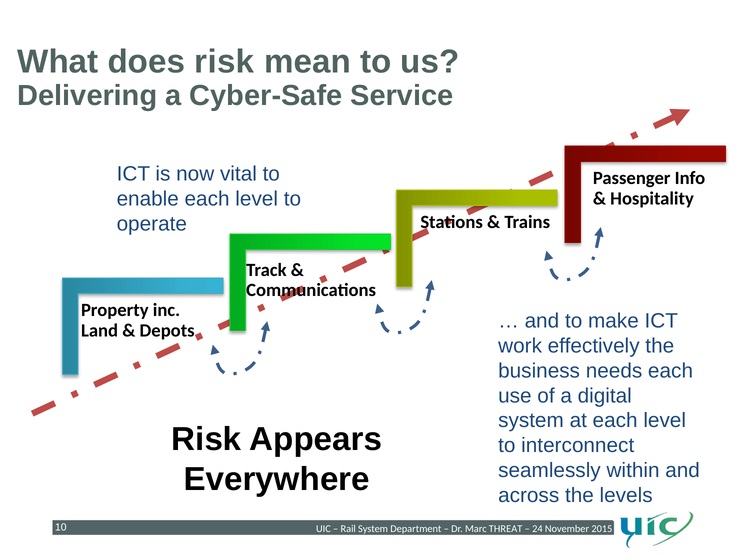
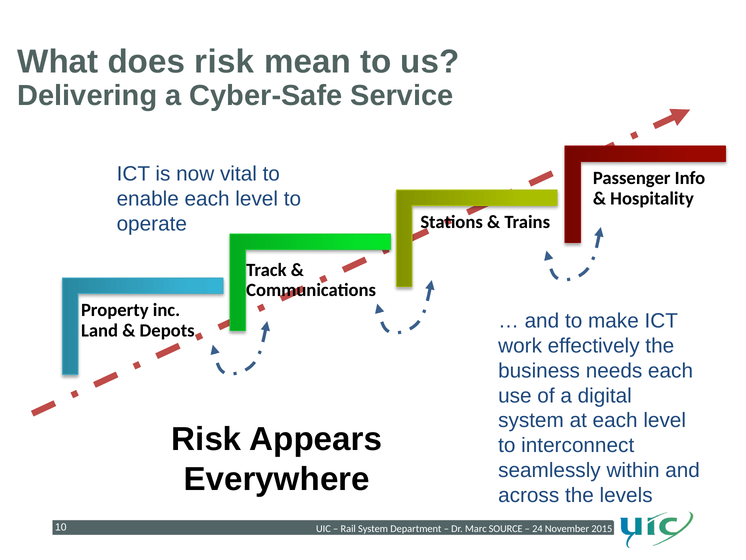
THREAT: THREAT -> SOURCE
